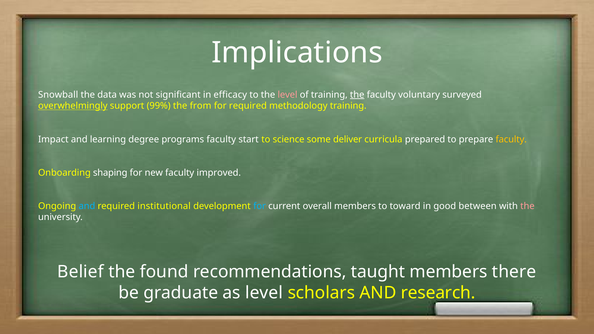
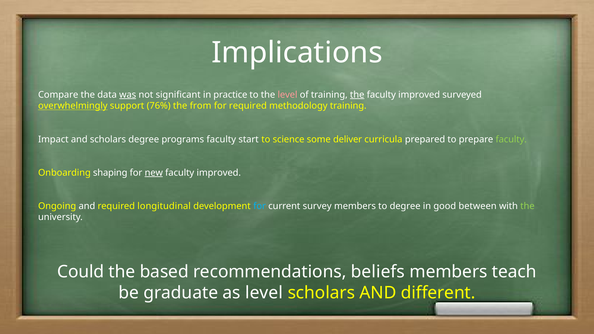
Snowball: Snowball -> Compare
was underline: none -> present
efficacy: efficacy -> practice
voluntary at (419, 95): voluntary -> improved
99%: 99% -> 76%
and learning: learning -> scholars
faculty at (511, 139) colour: yellow -> light green
new underline: none -> present
and at (87, 206) colour: light blue -> white
institutional: institutional -> longitudinal
overall: overall -> survey
to toward: toward -> degree
the at (527, 206) colour: pink -> light green
Belief: Belief -> Could
found: found -> based
taught: taught -> beliefs
there: there -> teach
research: research -> different
